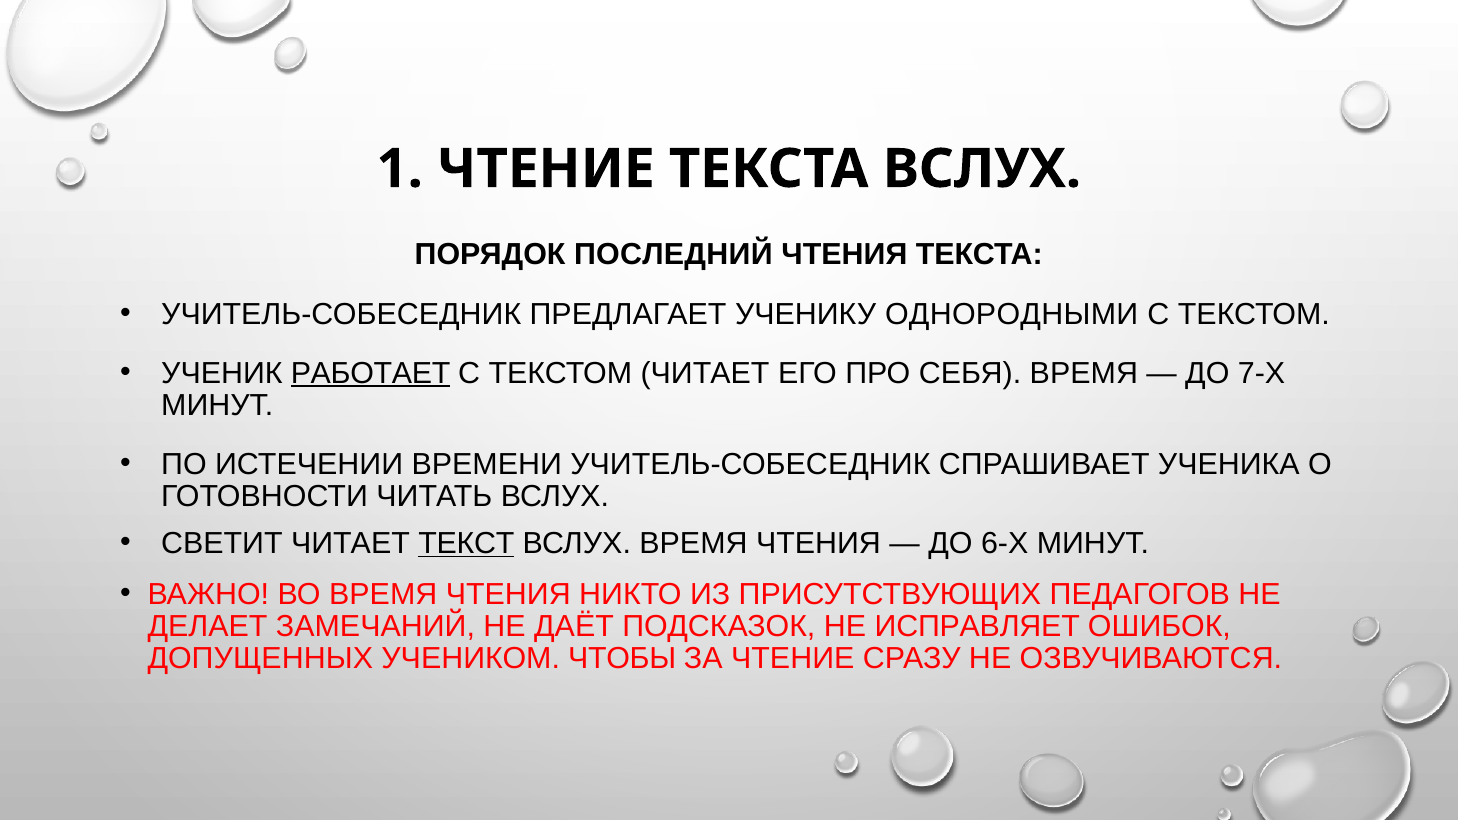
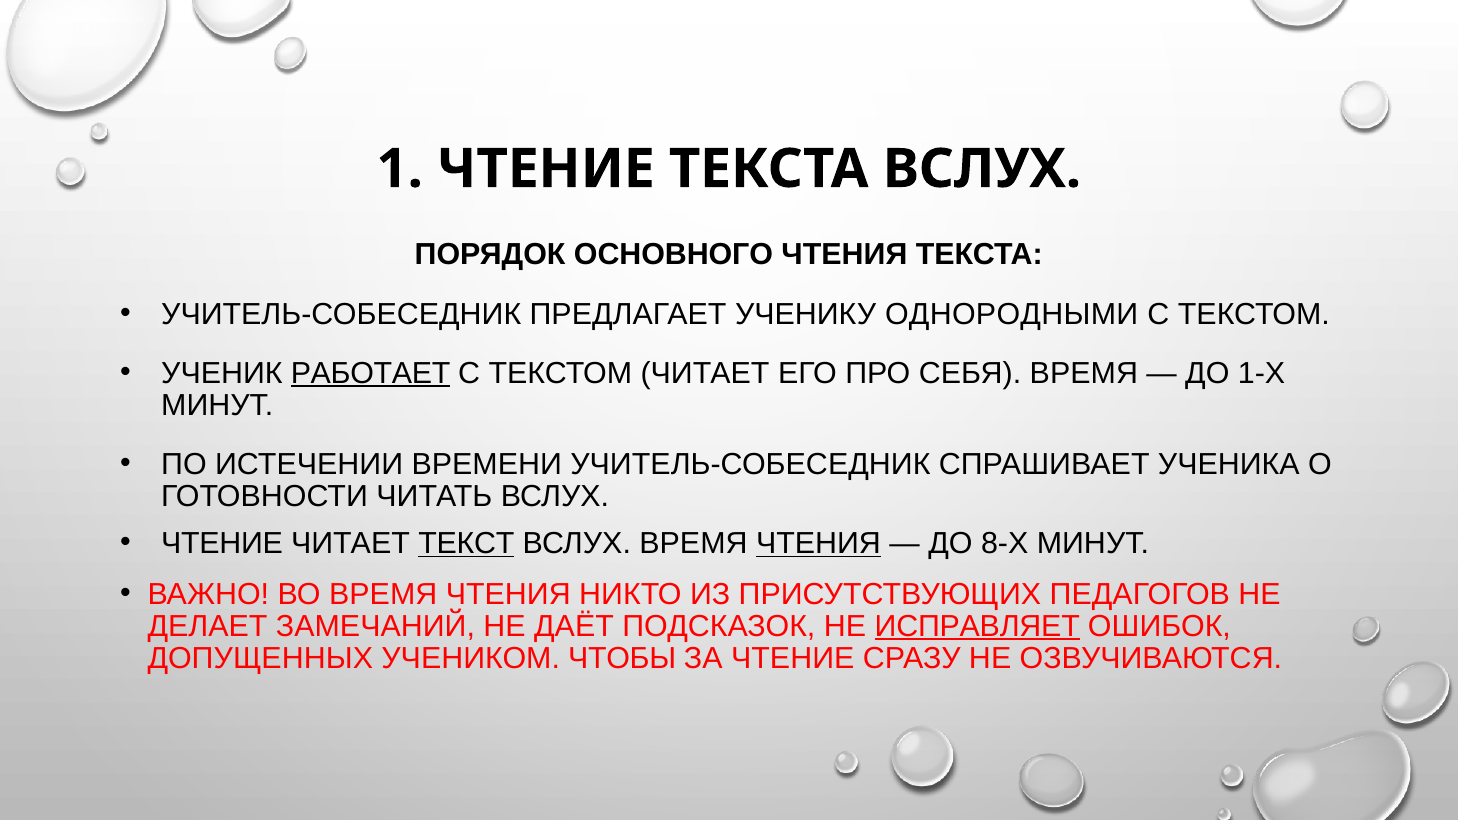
ПОСЛЕДНИЙ: ПОСЛЕДНИЙ -> ОСНОВНОГО
7-Х: 7-Х -> 1-Х
СВЕТИТ at (222, 543): СВЕТИТ -> ЧТЕНИЕ
ЧТЕНИЯ at (819, 543) underline: none -> present
6-Х: 6-Х -> 8-Х
ИСПРАВЛЯЕТ underline: none -> present
